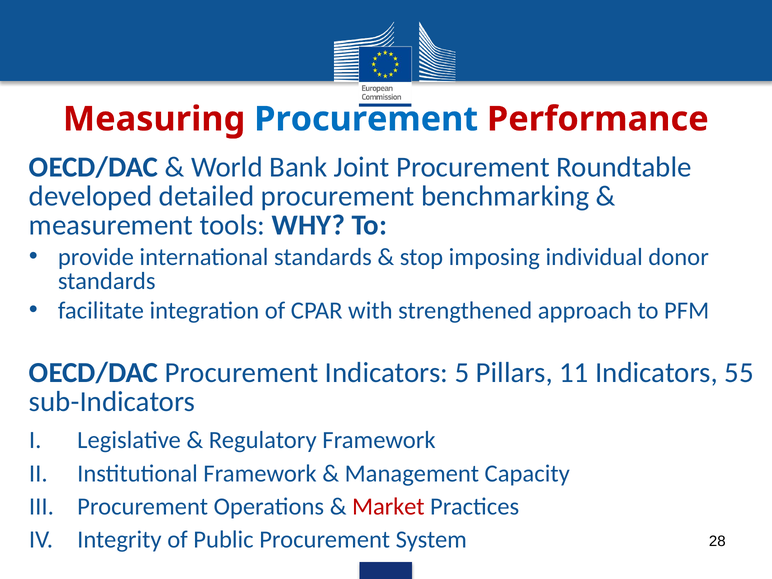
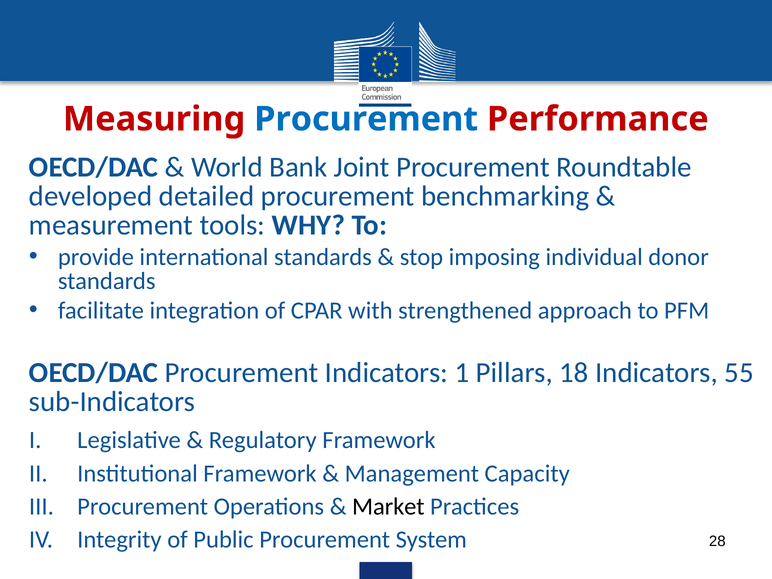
5: 5 -> 1
11: 11 -> 18
Market colour: red -> black
